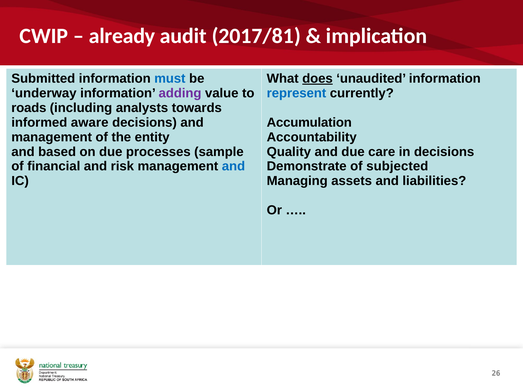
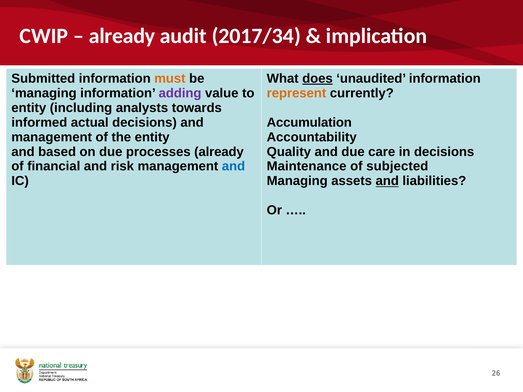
2017/81: 2017/81 -> 2017/34
must colour: blue -> orange
underway at (44, 93): underway -> managing
represent colour: blue -> orange
roads at (29, 108): roads -> entity
aware: aware -> actual
processes sample: sample -> already
Demonstrate: Demonstrate -> Maintenance
and at (387, 181) underline: none -> present
